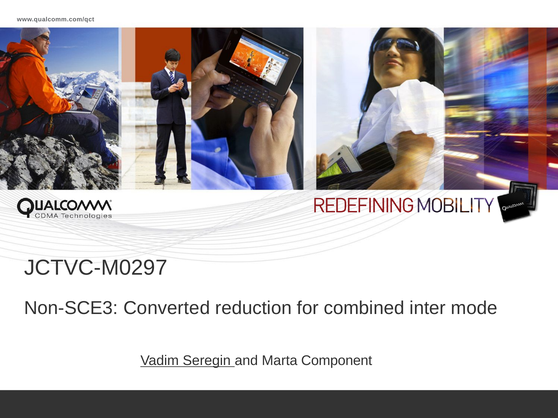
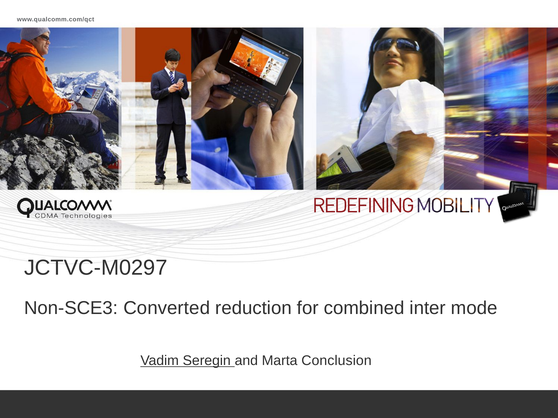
Component: Component -> Conclusion
